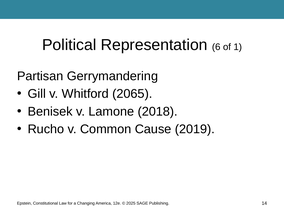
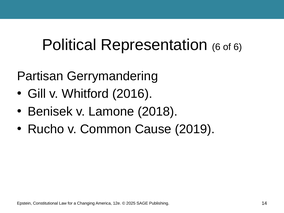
of 1: 1 -> 6
2065: 2065 -> 2016
